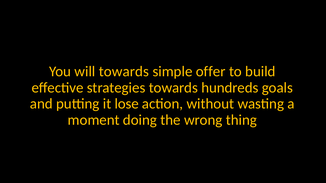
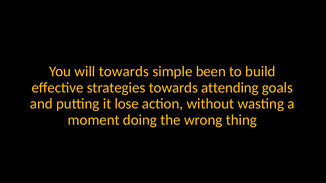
offer: offer -> been
hundreds: hundreds -> attending
